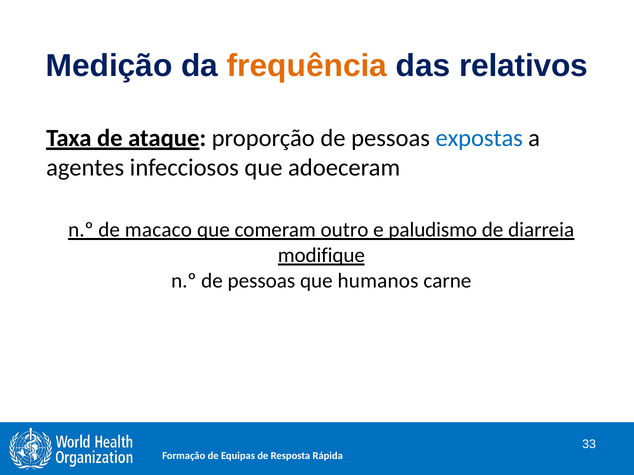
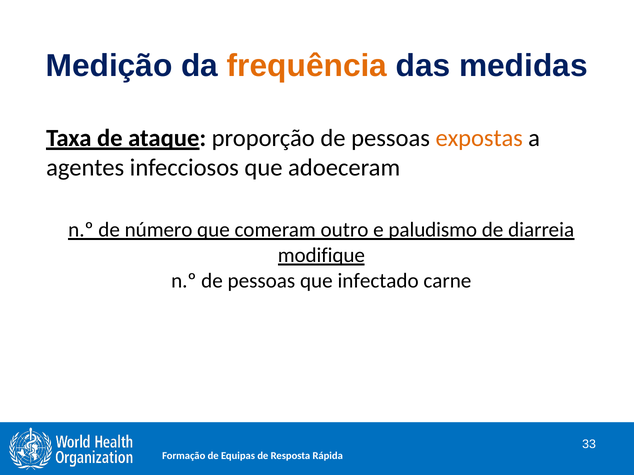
relativos: relativos -> medidas
expostas colour: blue -> orange
macaco: macaco -> número
humanos: humanos -> infectado
